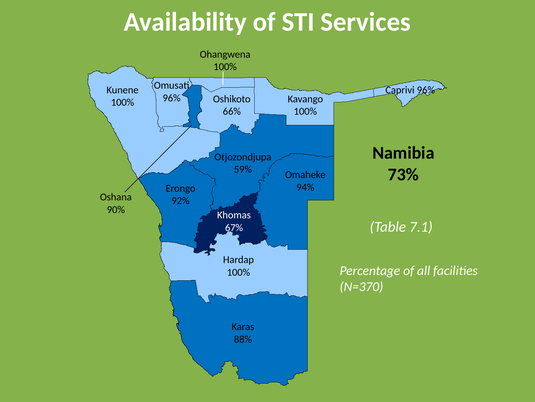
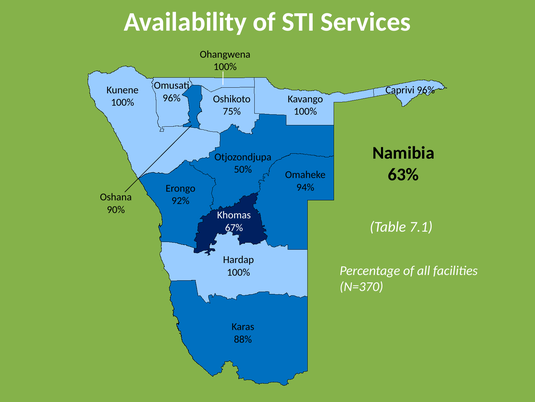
66%: 66% -> 75%
59%: 59% -> 50%
73%: 73% -> 63%
